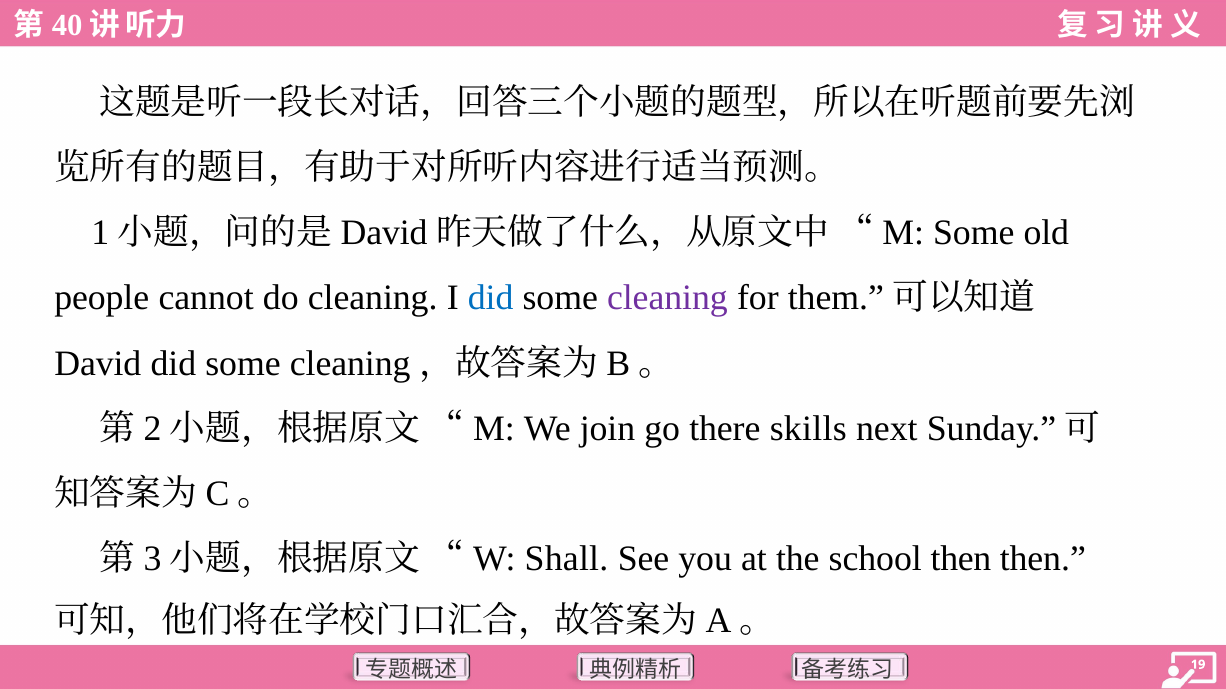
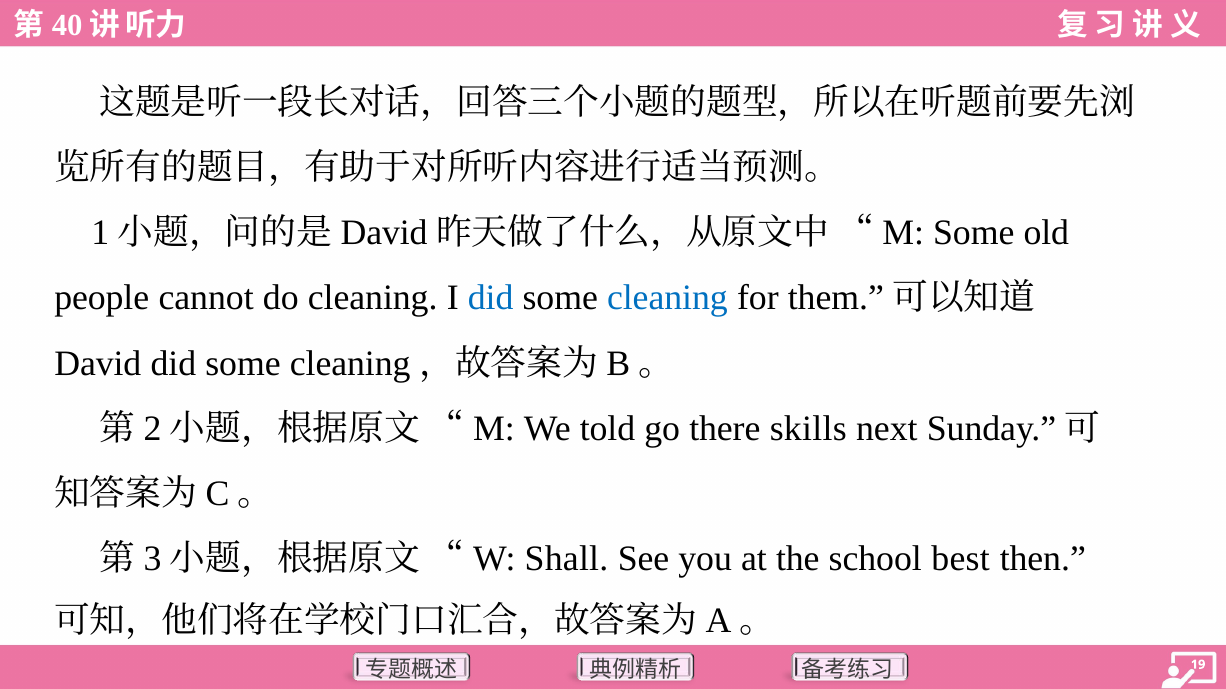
cleaning at (667, 298) colour: purple -> blue
join: join -> told
school then: then -> best
